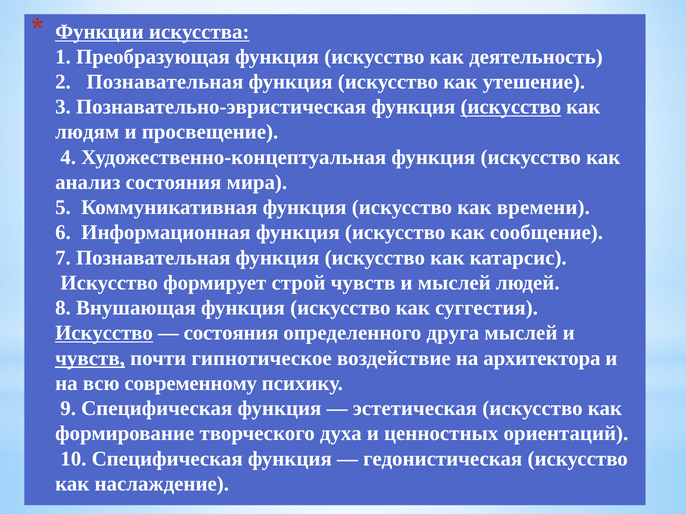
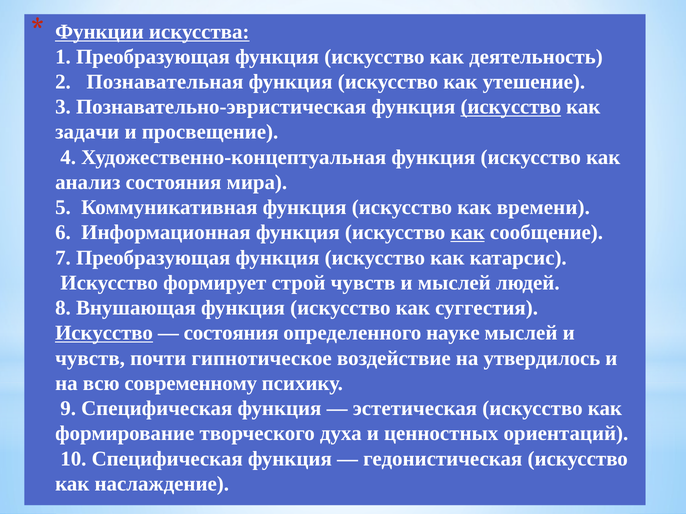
людям: людям -> задачи
как at (468, 233) underline: none -> present
7 Познавательная: Познавательная -> Преобразующая
друга: друга -> науке
чувств at (90, 359) underline: present -> none
архитектора: архитектора -> утвердилось
